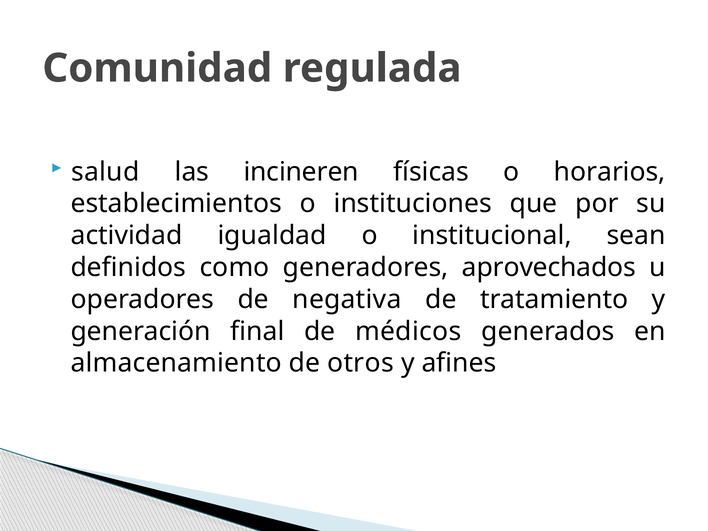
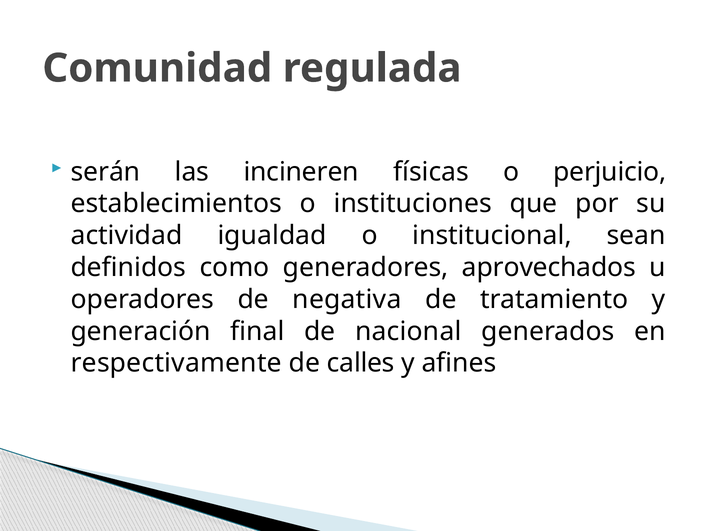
salud: salud -> serán
horarios: horarios -> perjuicio
médicos: médicos -> nacional
almacenamiento: almacenamiento -> respectivamente
otros: otros -> calles
